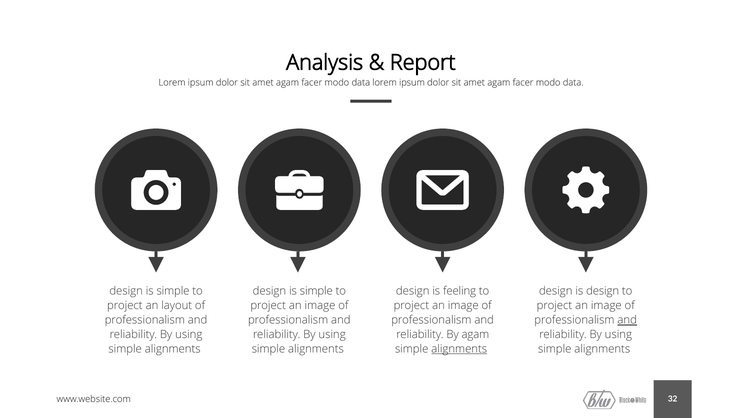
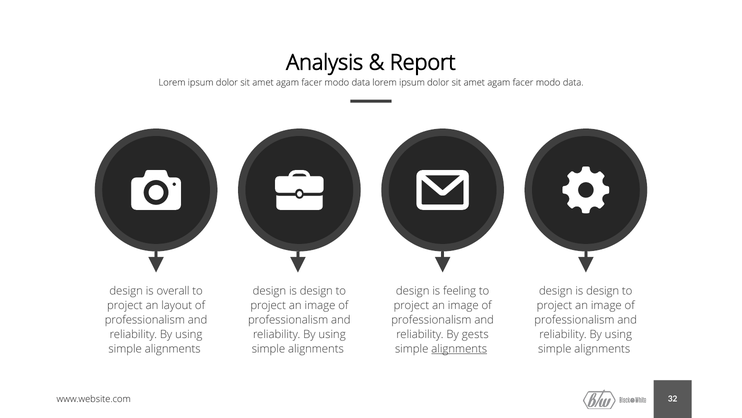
simple at (173, 291): simple -> overall
simple at (316, 291): simple -> design
and at (627, 320) underline: present -> none
By agam: agam -> gests
